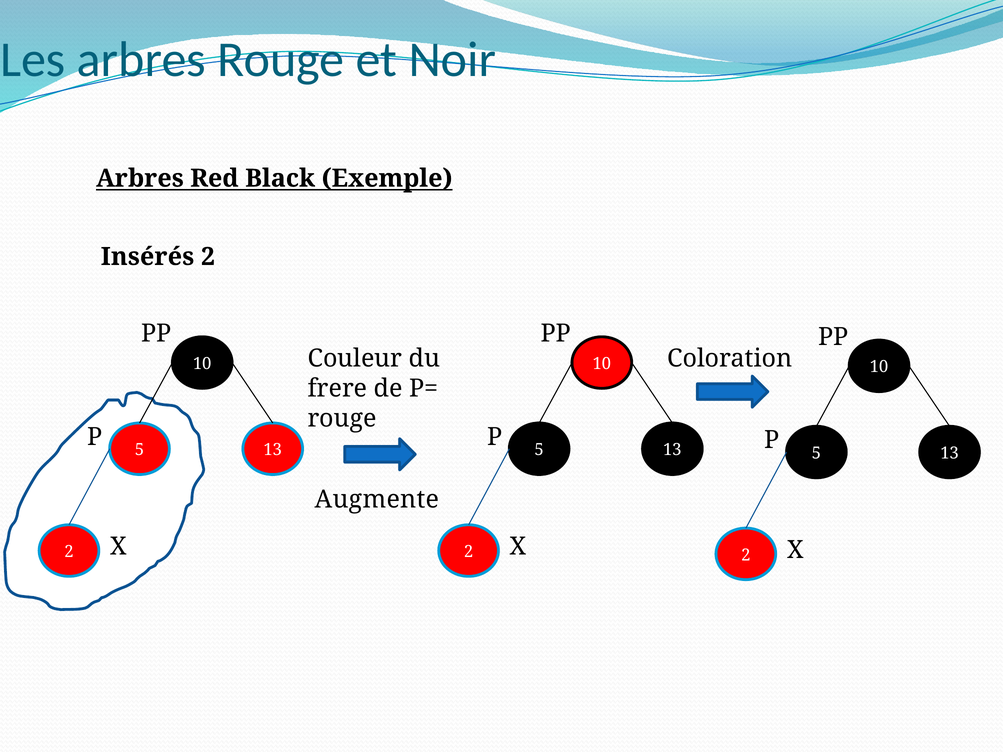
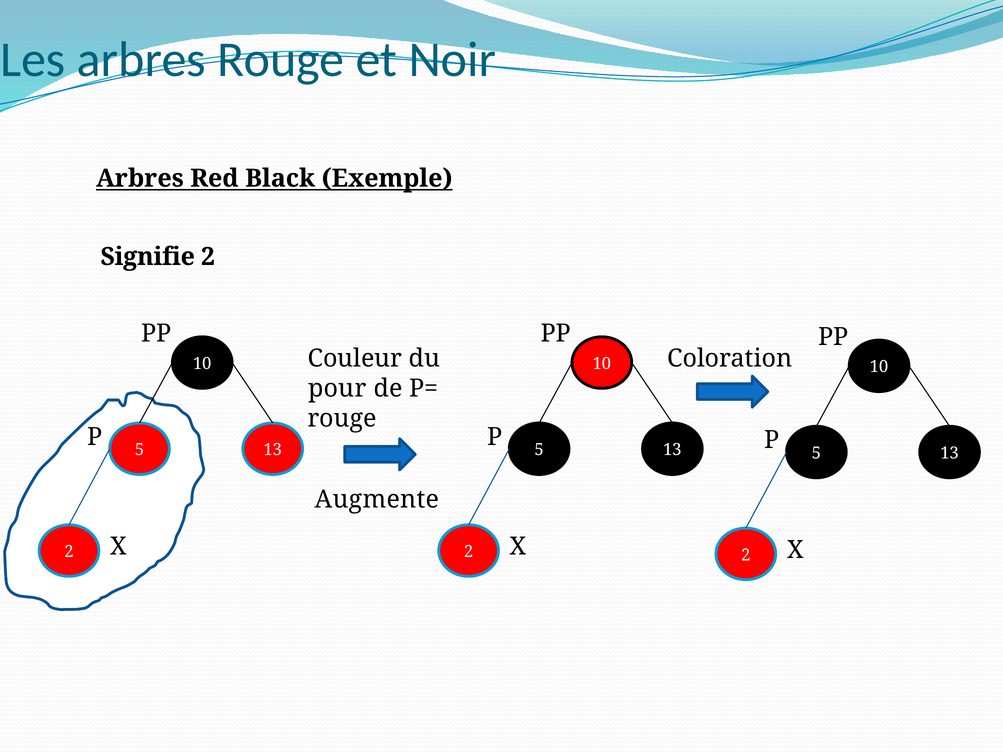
Insérés: Insérés -> Signifie
frere: frere -> pour
